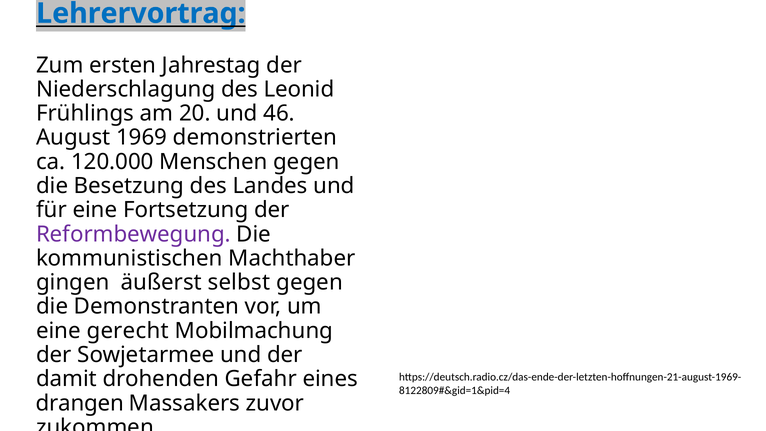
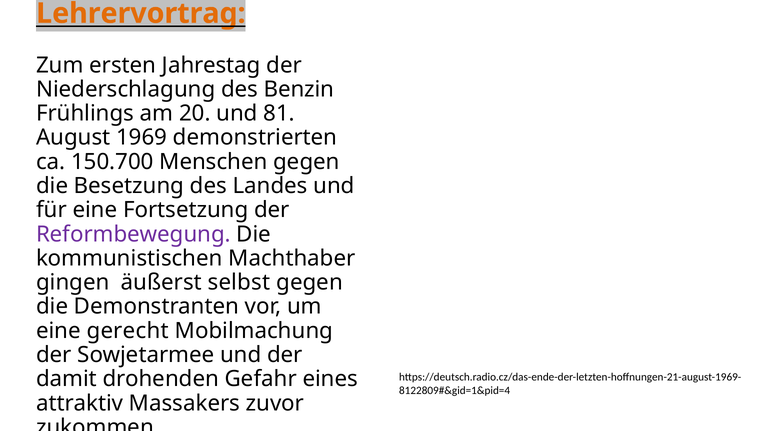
Lehrervortrag colour: blue -> orange
Leonid: Leonid -> Benzin
46: 46 -> 81
120.000: 120.000 -> 150.700
drangen: drangen -> attraktiv
